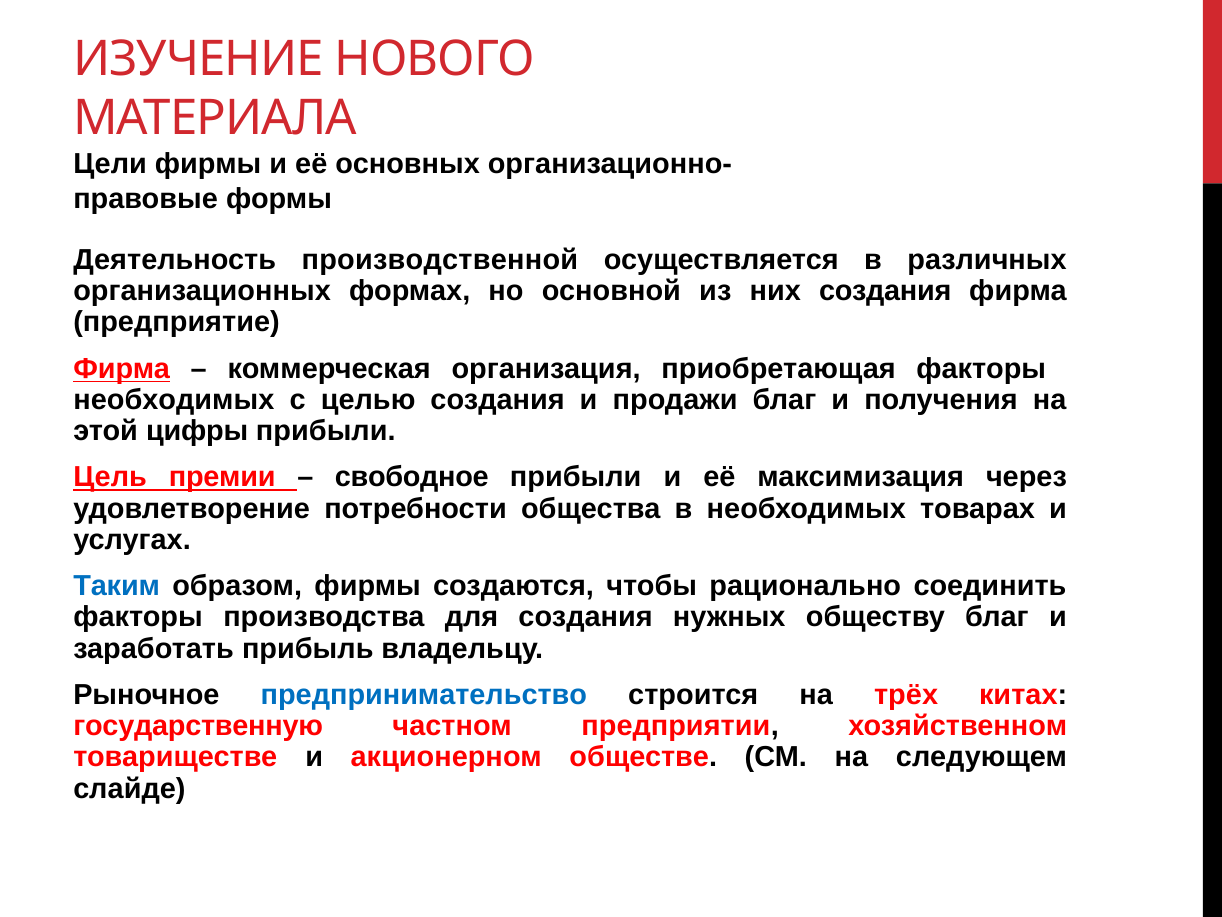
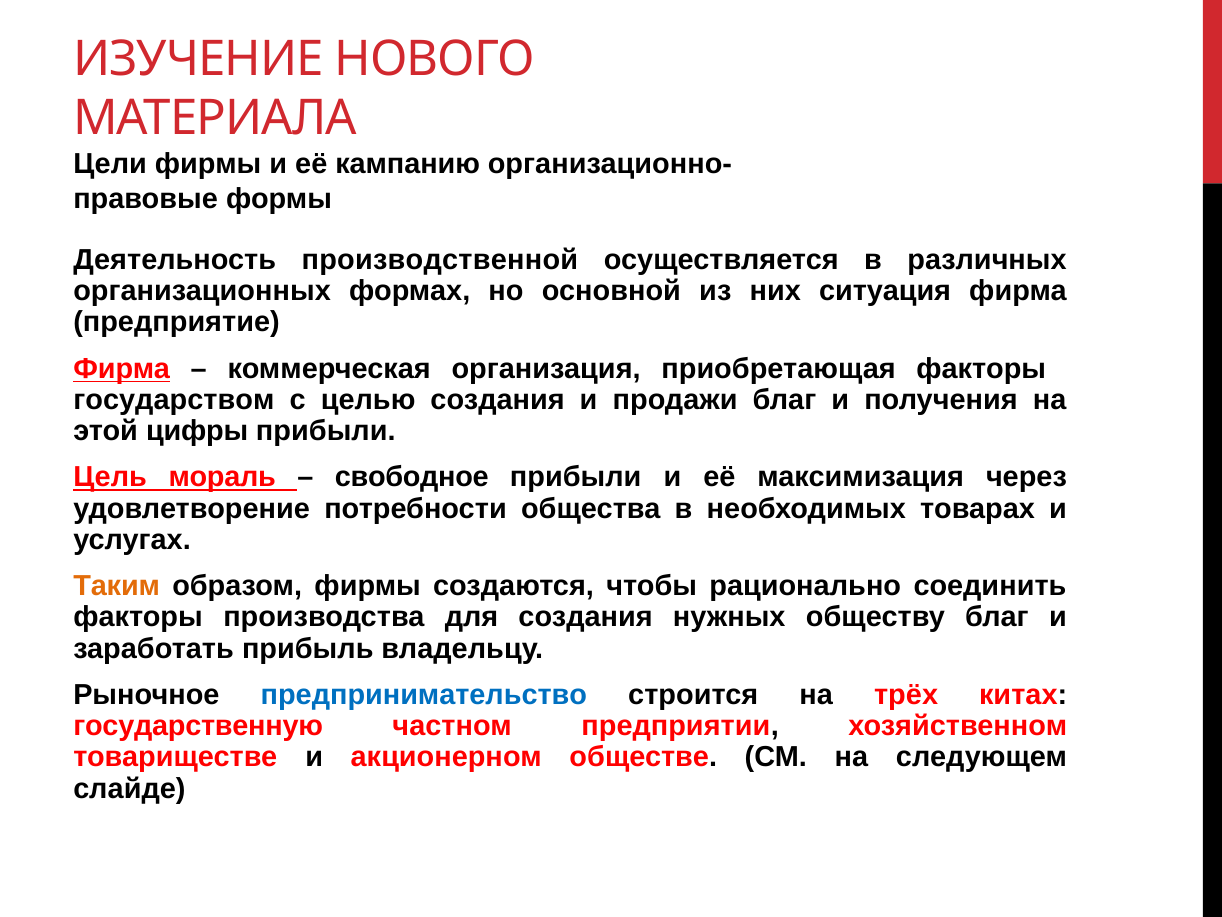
основных: основных -> кампанию
них создания: создания -> ситуация
необходимых at (174, 400): необходимых -> государством
премии: премии -> мораль
Таким colour: blue -> orange
